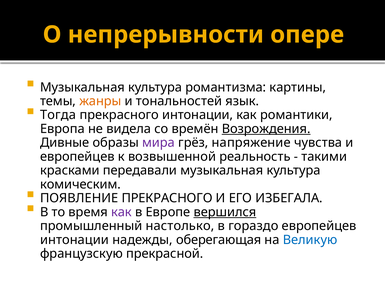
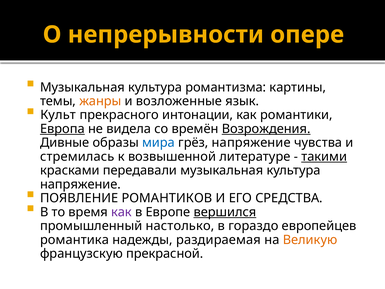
тональностей: тональностей -> возложенные
Тогда: Тогда -> Культ
Европа underline: none -> present
мира colour: purple -> blue
европейцев at (77, 156): европейцев -> стремилась
реальность: реальность -> литературе
такими underline: none -> present
комическим at (80, 184): комическим -> напряжение
ПОЯВЛЕНИЕ ПРЕКРАСНОГО: ПРЕКРАСНОГО -> РОМАНТИКОВ
ИЗБЕГАЛА: ИЗБЕГАЛА -> СРЕДСТВА
интонации at (74, 240): интонации -> романтика
оберегающая: оберегающая -> раздираемая
Великую colour: blue -> orange
